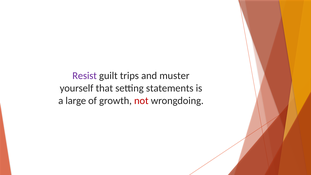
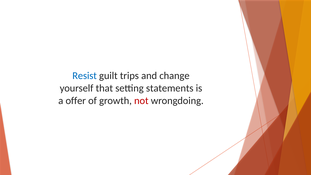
Resist colour: purple -> blue
muster: muster -> change
large: large -> offer
